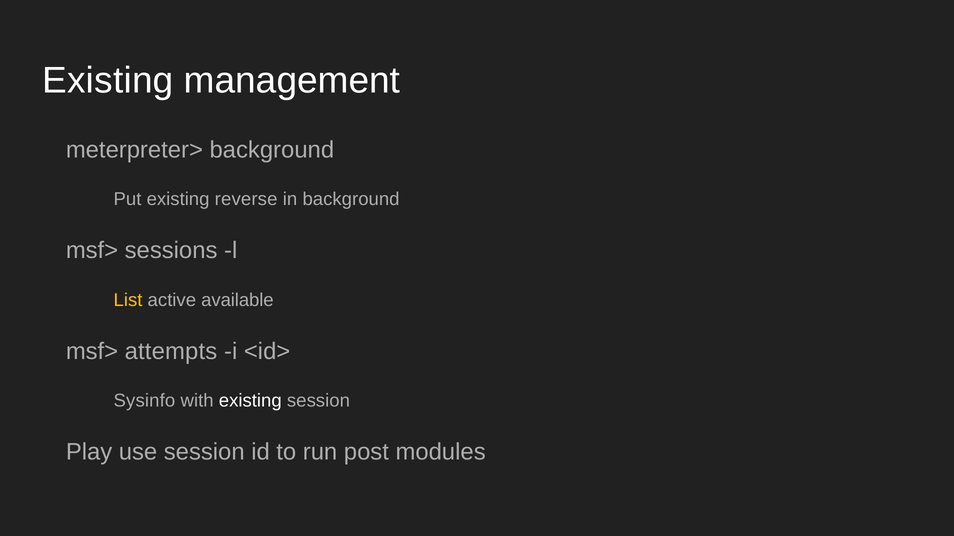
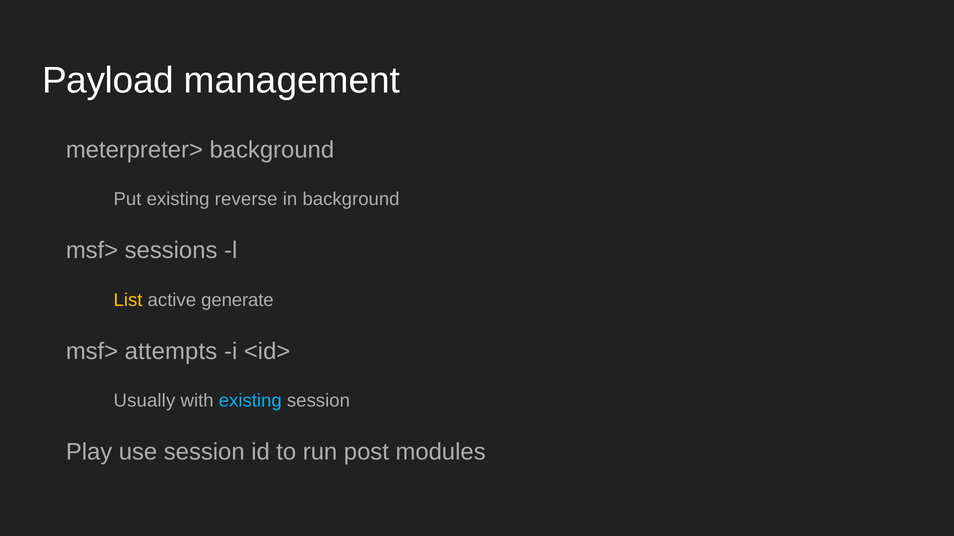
Existing at (108, 81): Existing -> Payload
available: available -> generate
Sysinfo: Sysinfo -> Usually
existing at (250, 401) colour: white -> light blue
